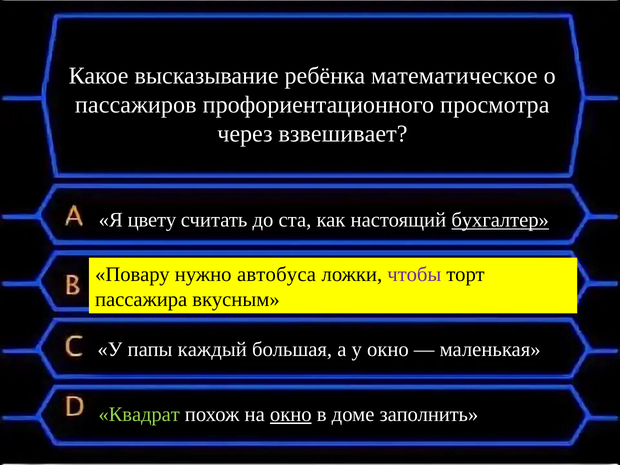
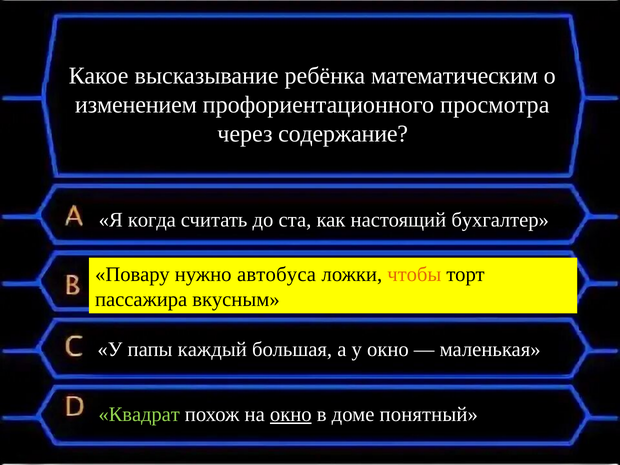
математическое: математическое -> математическим
пассажиров: пассажиров -> изменением
взвешивает: взвешивает -> содержание
цвету: цвету -> когда
бухгалтер underline: present -> none
чтобы colour: purple -> orange
заполнить: заполнить -> понятный
